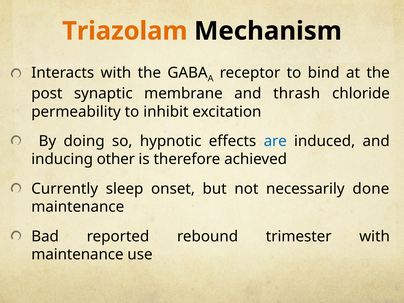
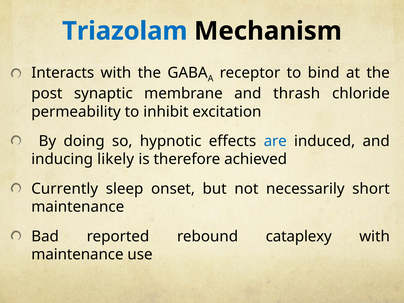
Triazolam colour: orange -> blue
other: other -> likely
done: done -> short
trimester: trimester -> cataplexy
